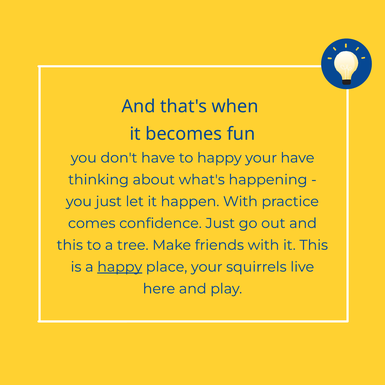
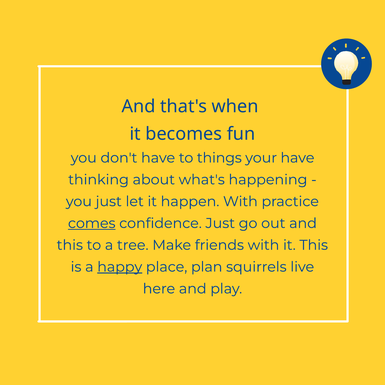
to happy: happy -> things
comes underline: none -> present
place your: your -> plan
